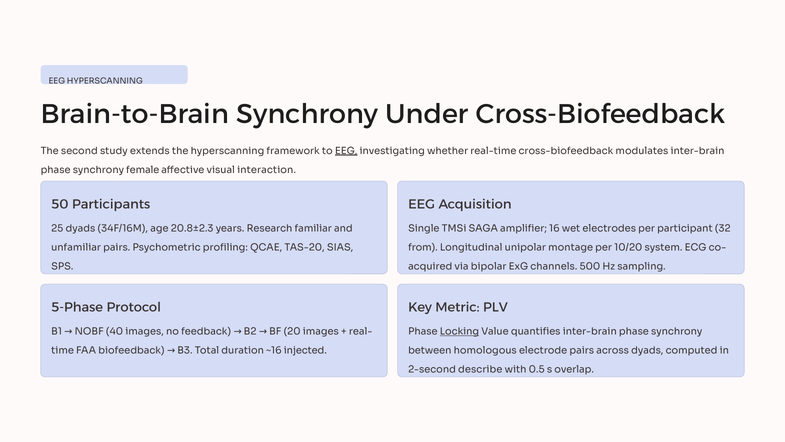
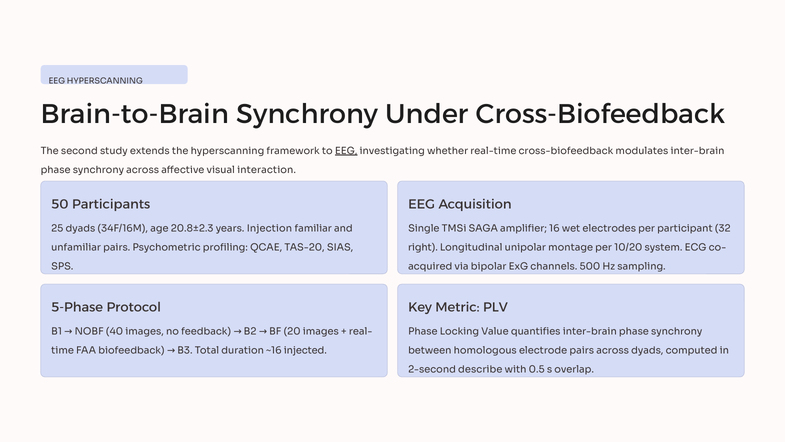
synchrony female: female -> across
Research: Research -> Injection
from: from -> right
Locking underline: present -> none
